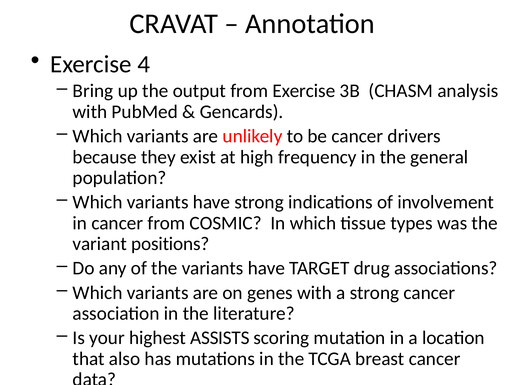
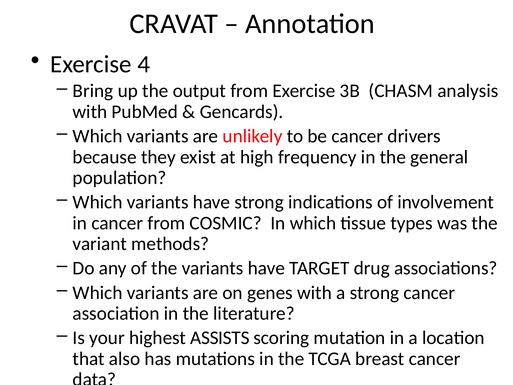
positions: positions -> methods
